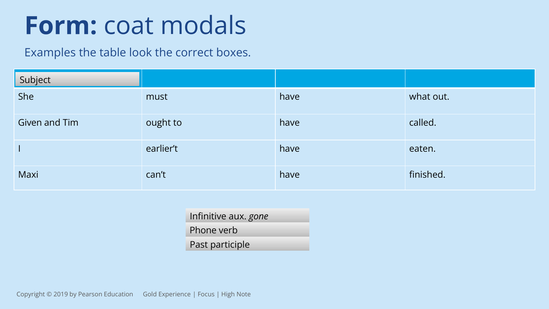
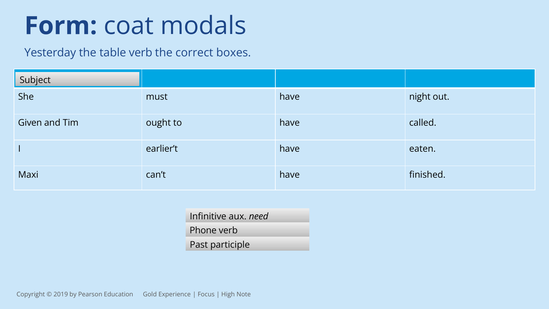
Examples: Examples -> Yesterday
table look: look -> verb
what: what -> night
gone: gone -> need
